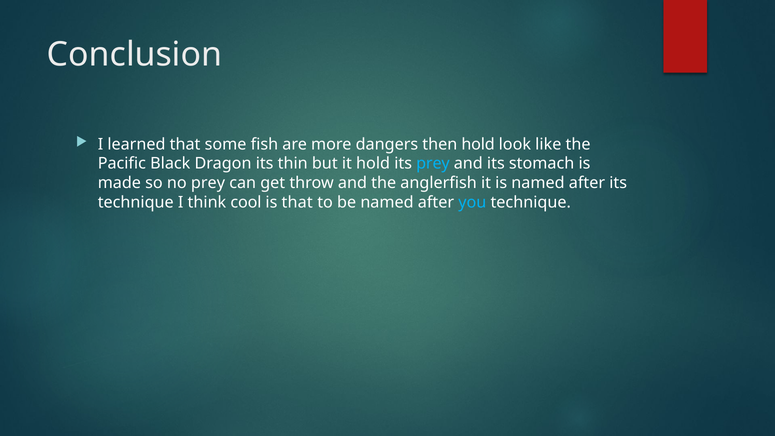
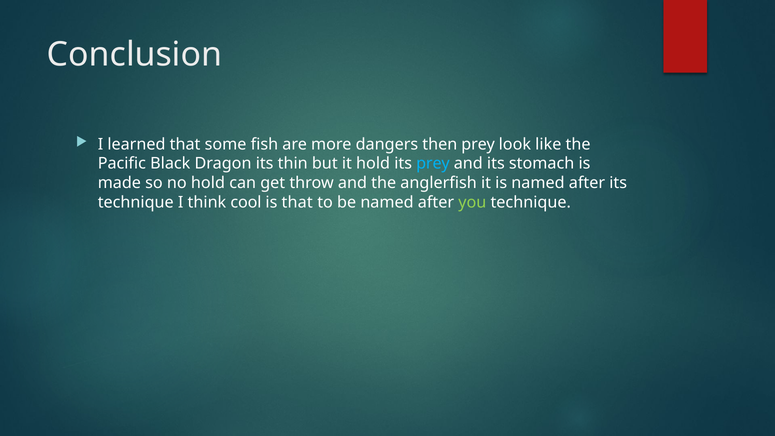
then hold: hold -> prey
no prey: prey -> hold
you colour: light blue -> light green
